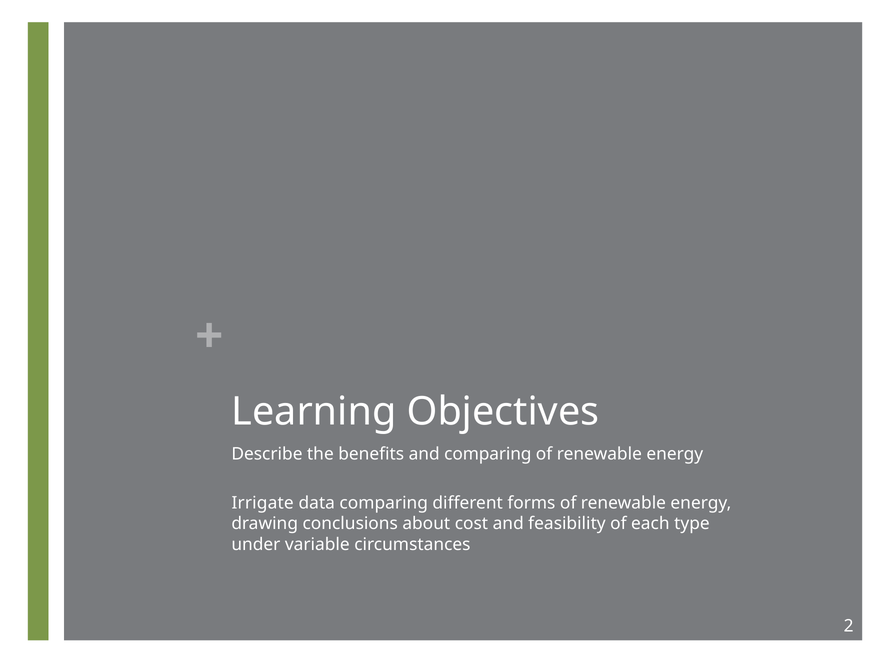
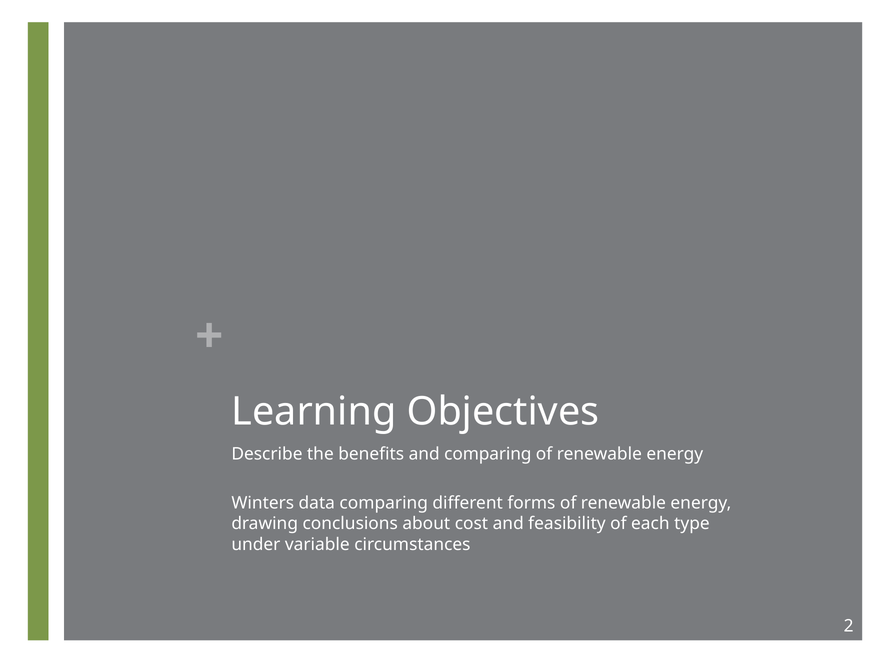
Irrigate: Irrigate -> Winters
